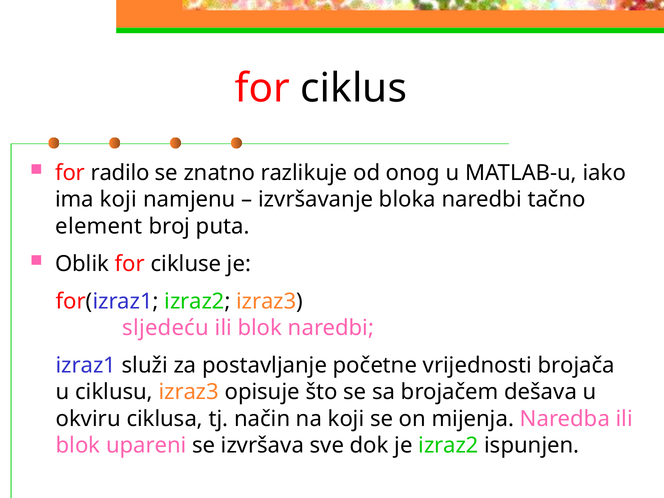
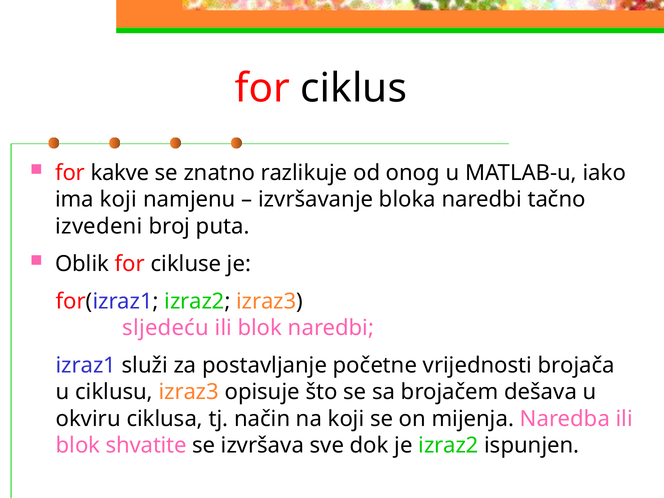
radilo: radilo -> kakve
element: element -> izvedeni
upareni: upareni -> shvatite
